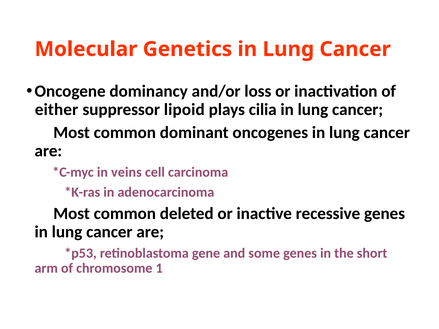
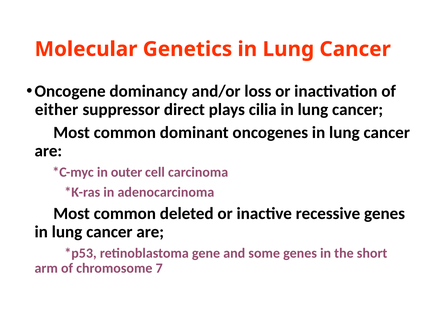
lipoid: lipoid -> direct
veins: veins -> outer
1: 1 -> 7
